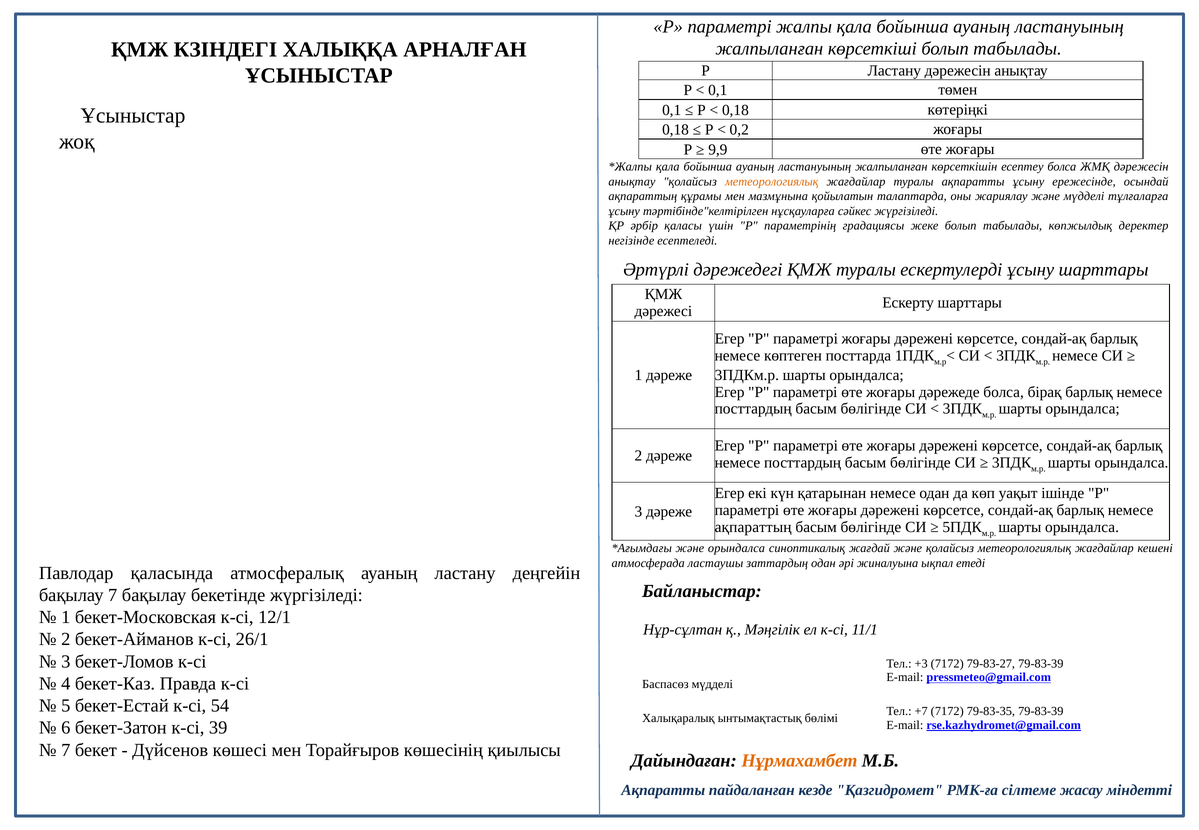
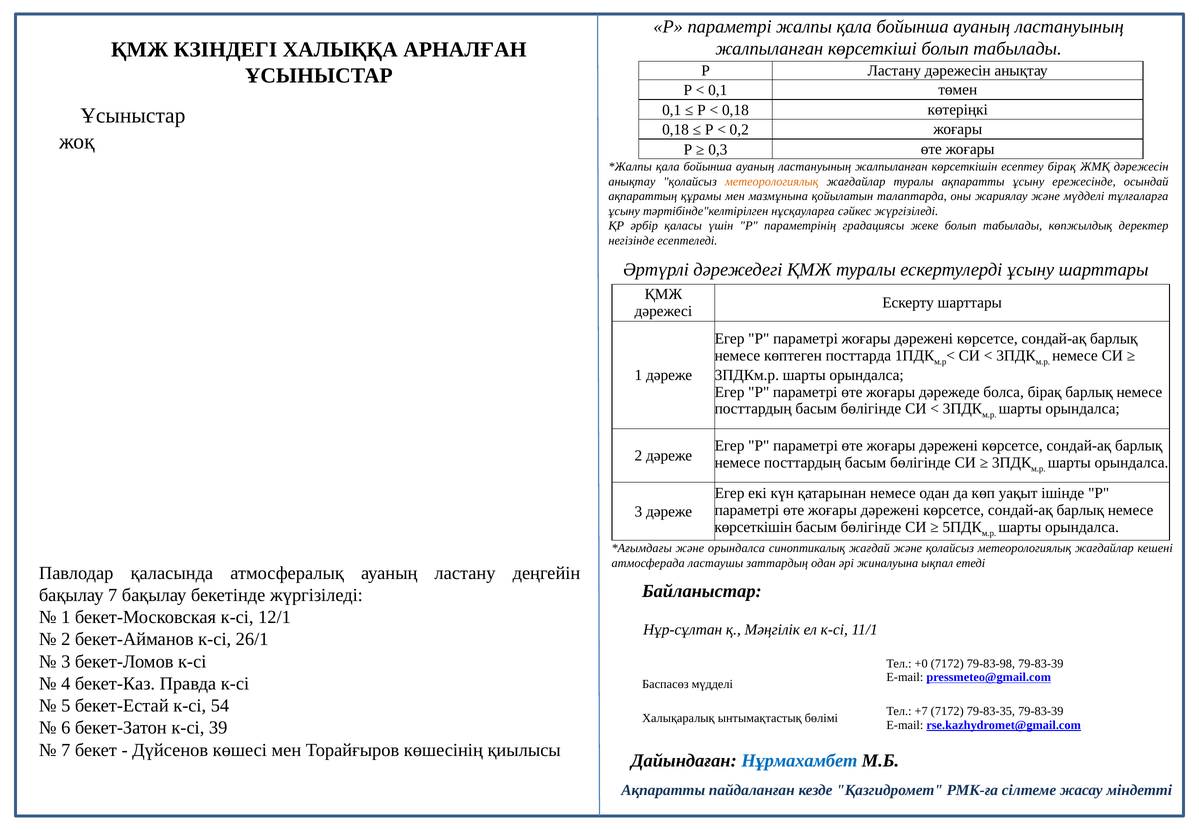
9,9: 9,9 -> 0,3
есептеу болса: болса -> бірақ
ақпараттың at (753, 527): ақпараттың -> көрсеткішін
+3: +3 -> +0
79-83-27: 79-83-27 -> 79-83-98
Нұрмахамбет colour: orange -> blue
